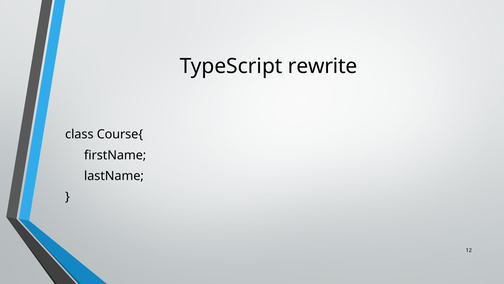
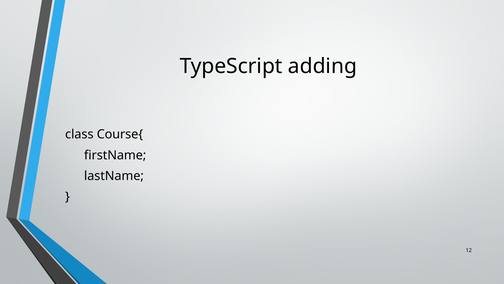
rewrite: rewrite -> adding
